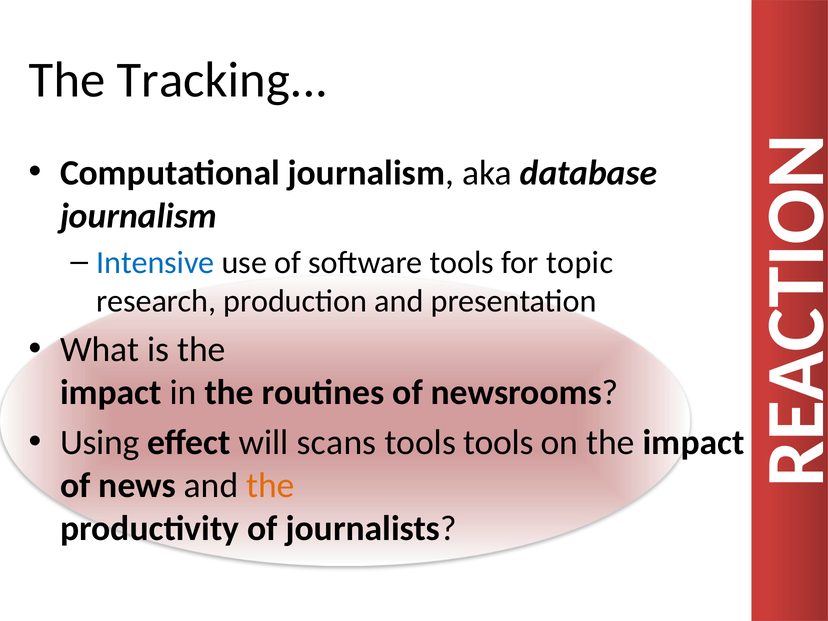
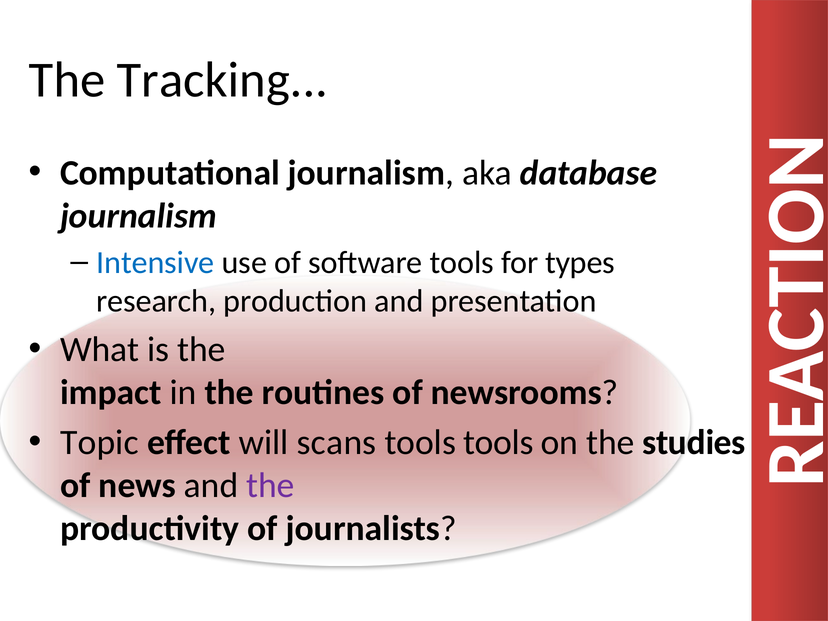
topic: topic -> types
Using: Using -> Topic
on the impact: impact -> studies
the at (270, 485) colour: orange -> purple
